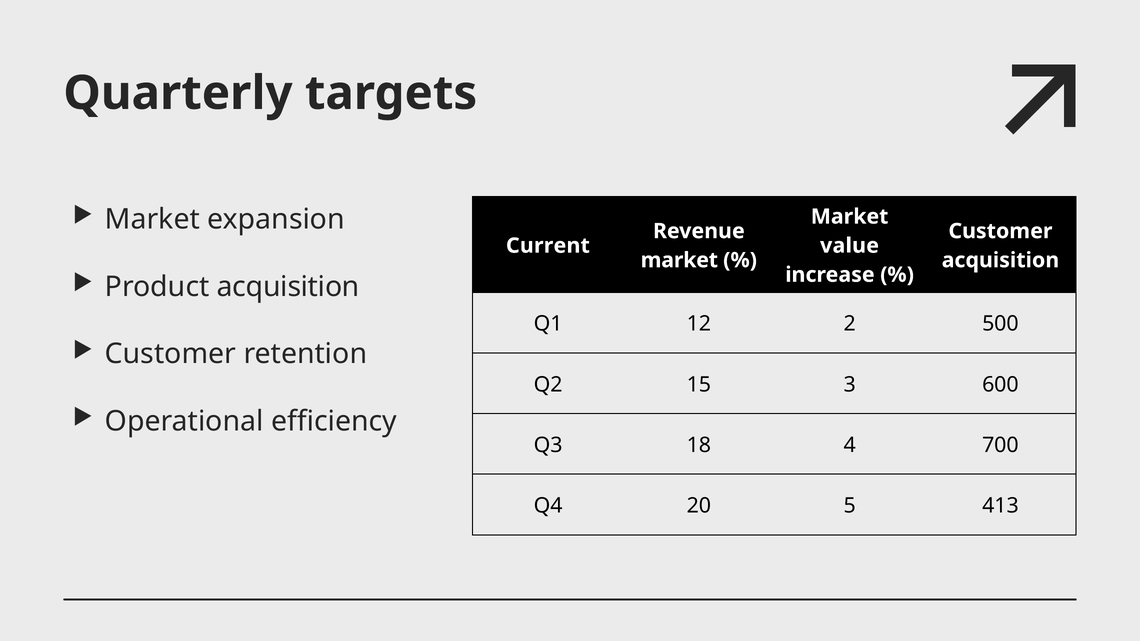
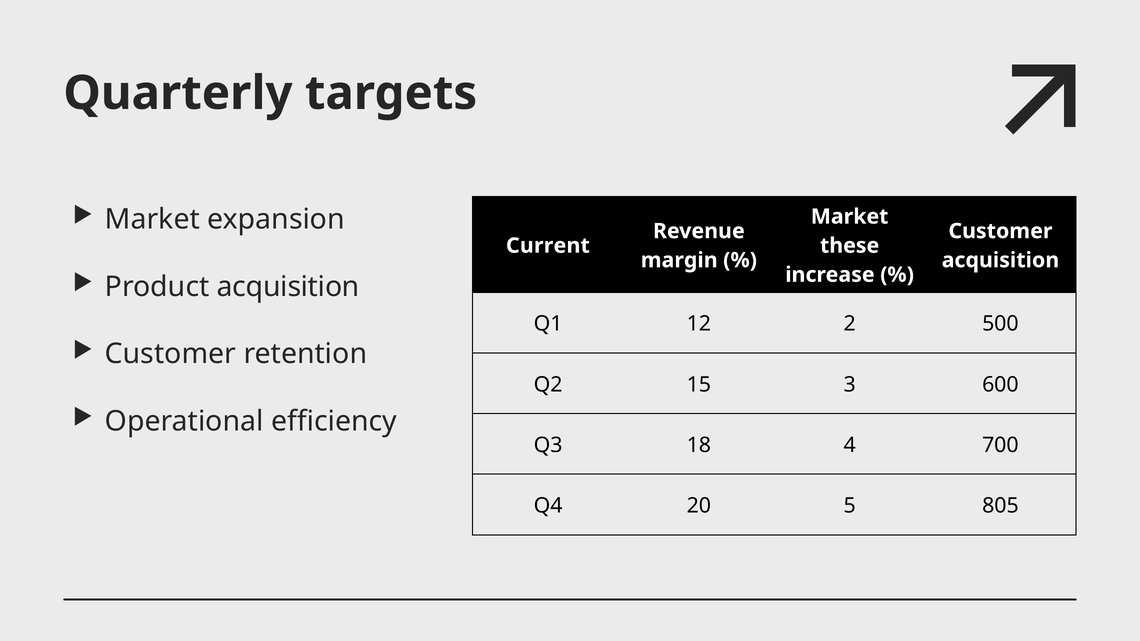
value: value -> these
market at (679, 260): market -> margin
413: 413 -> 805
